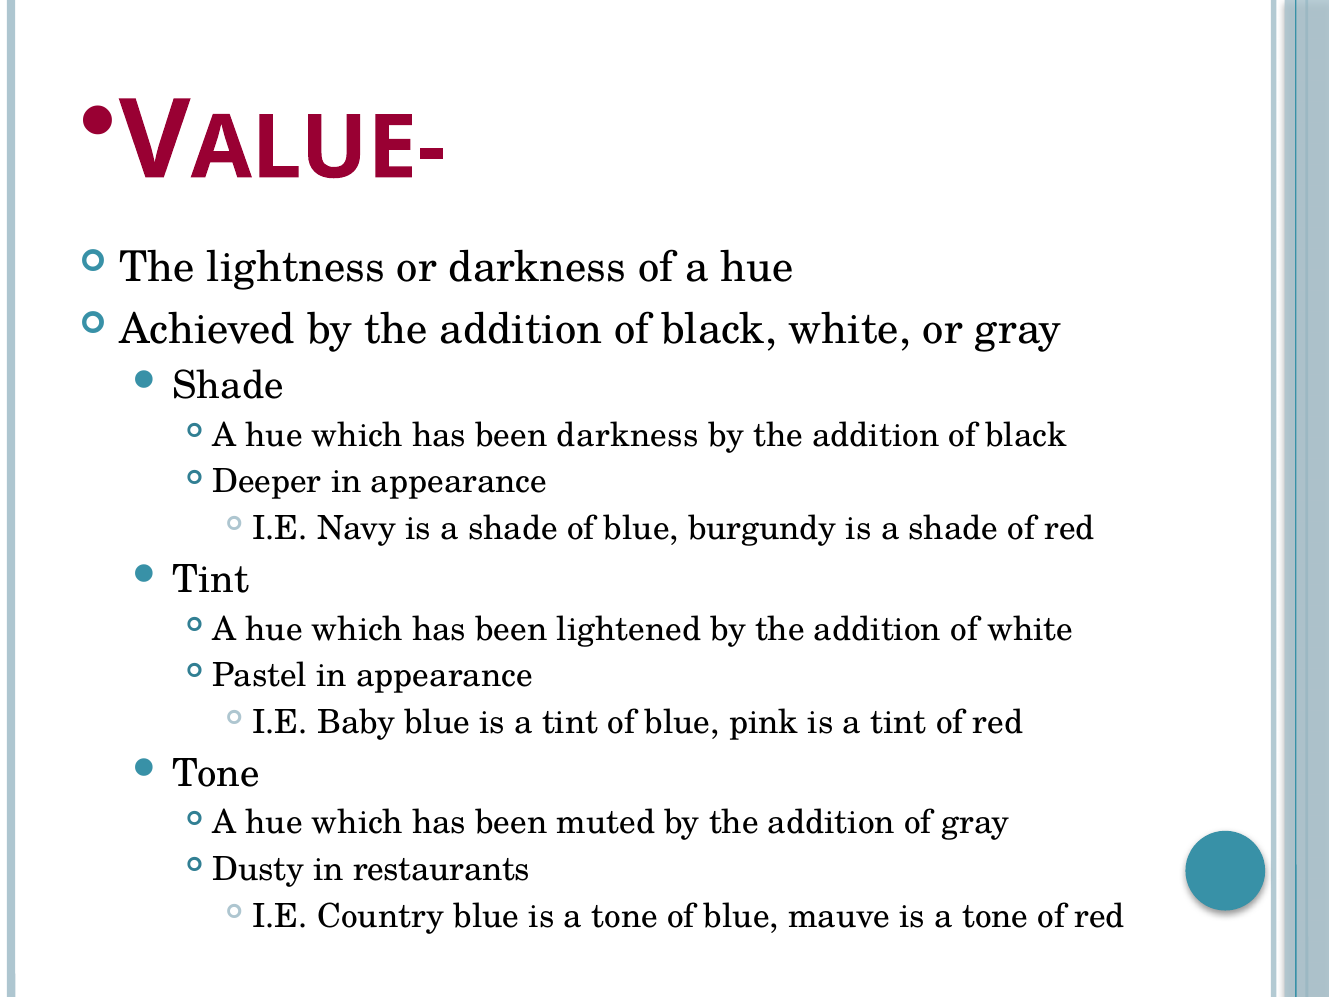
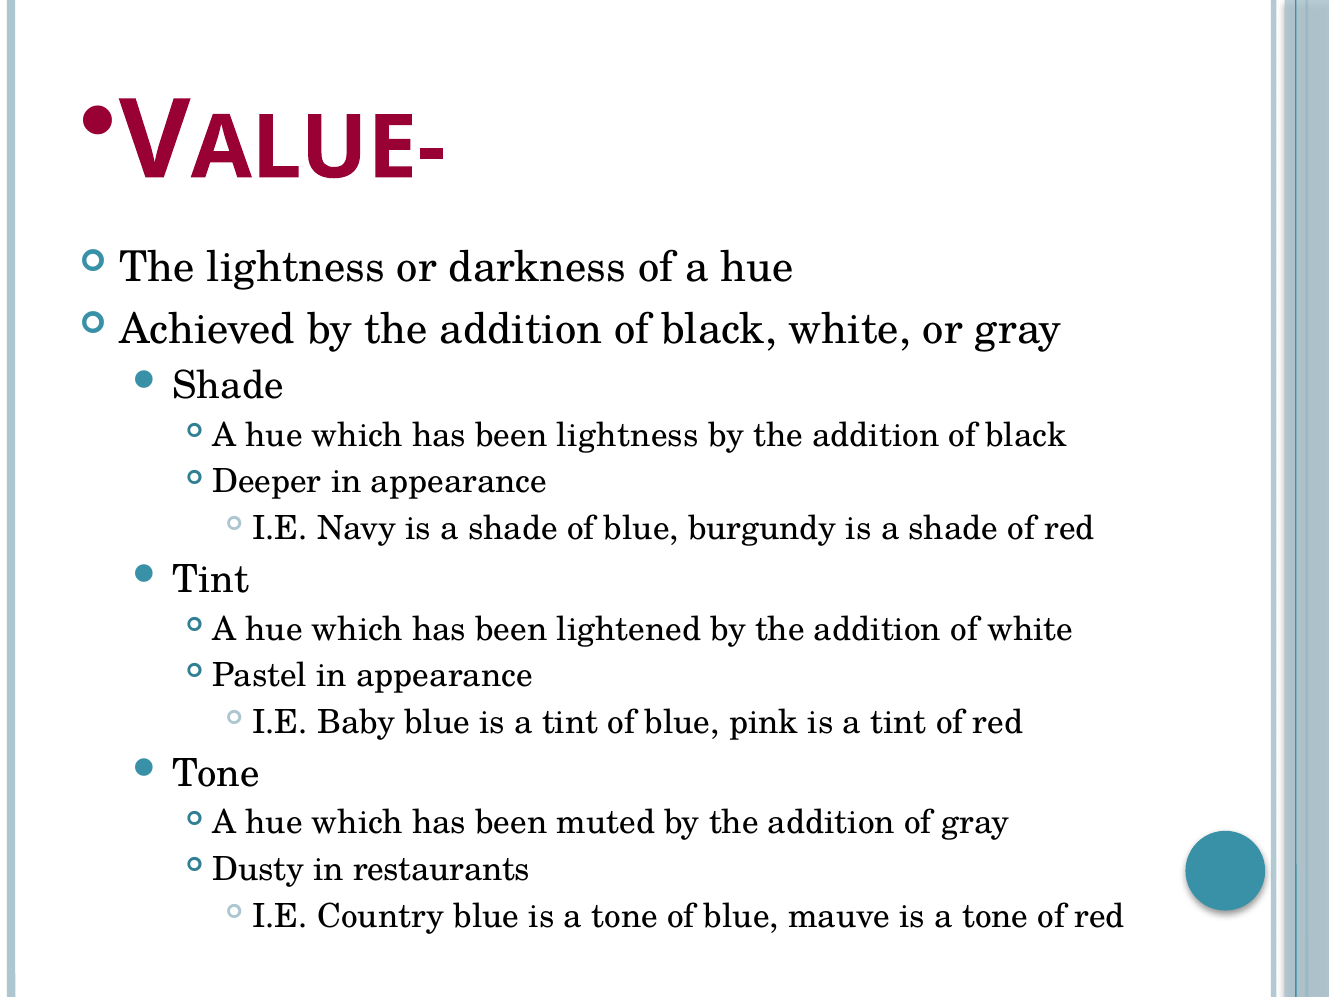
been darkness: darkness -> lightness
